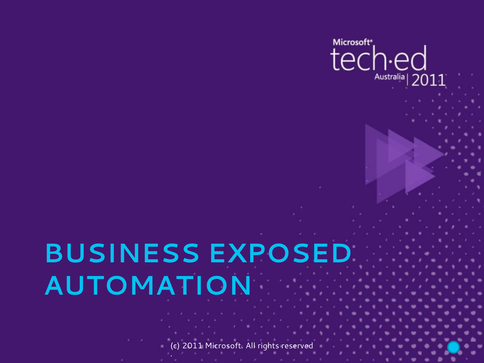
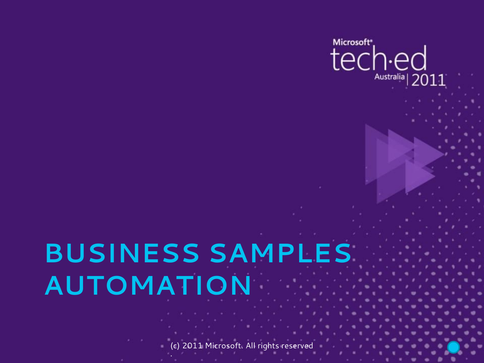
EXPOSED: EXPOSED -> SAMPLES
